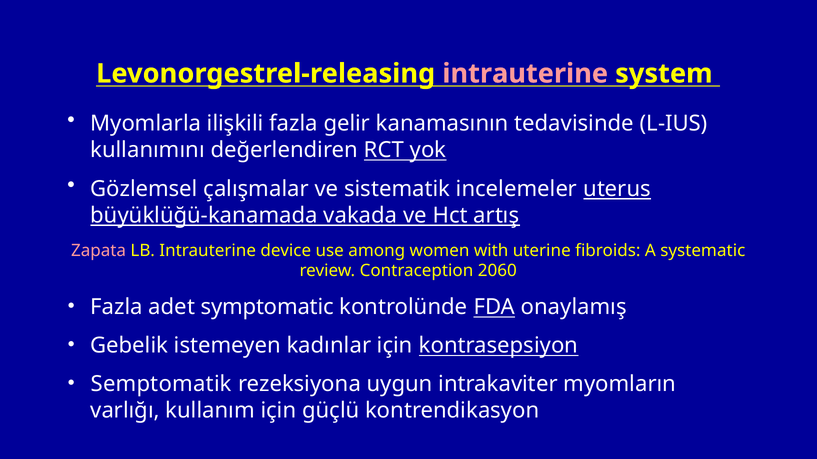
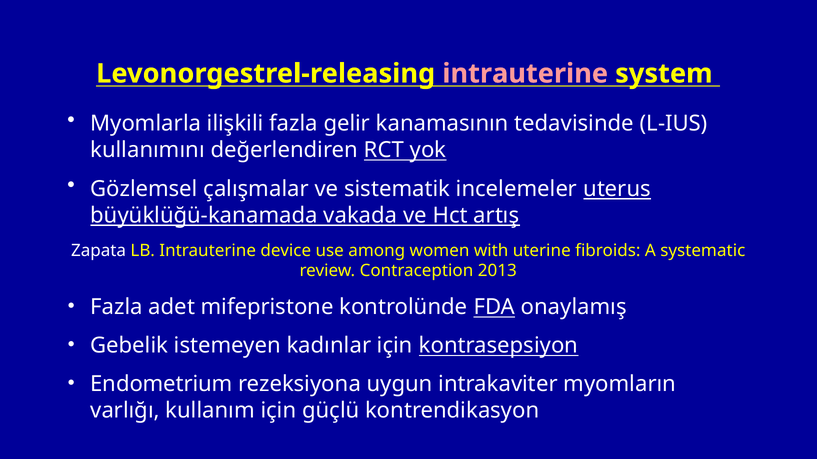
Zapata colour: pink -> white
2060: 2060 -> 2013
symptomatic: symptomatic -> mifepristone
Semptomatik: Semptomatik -> Endometrium
